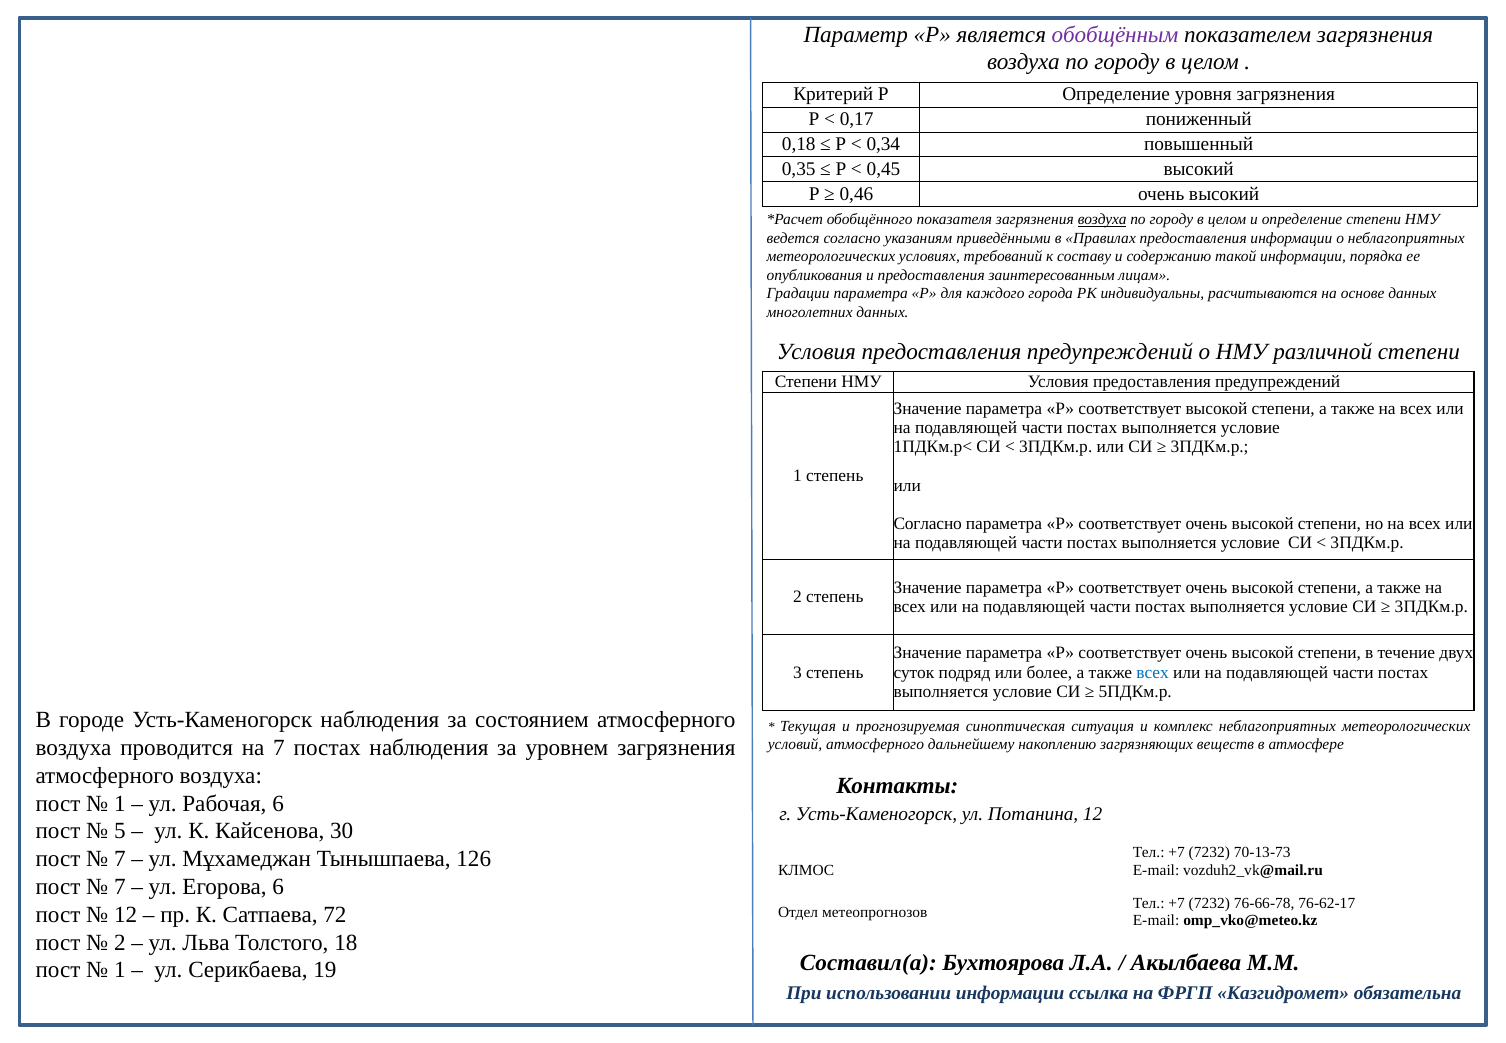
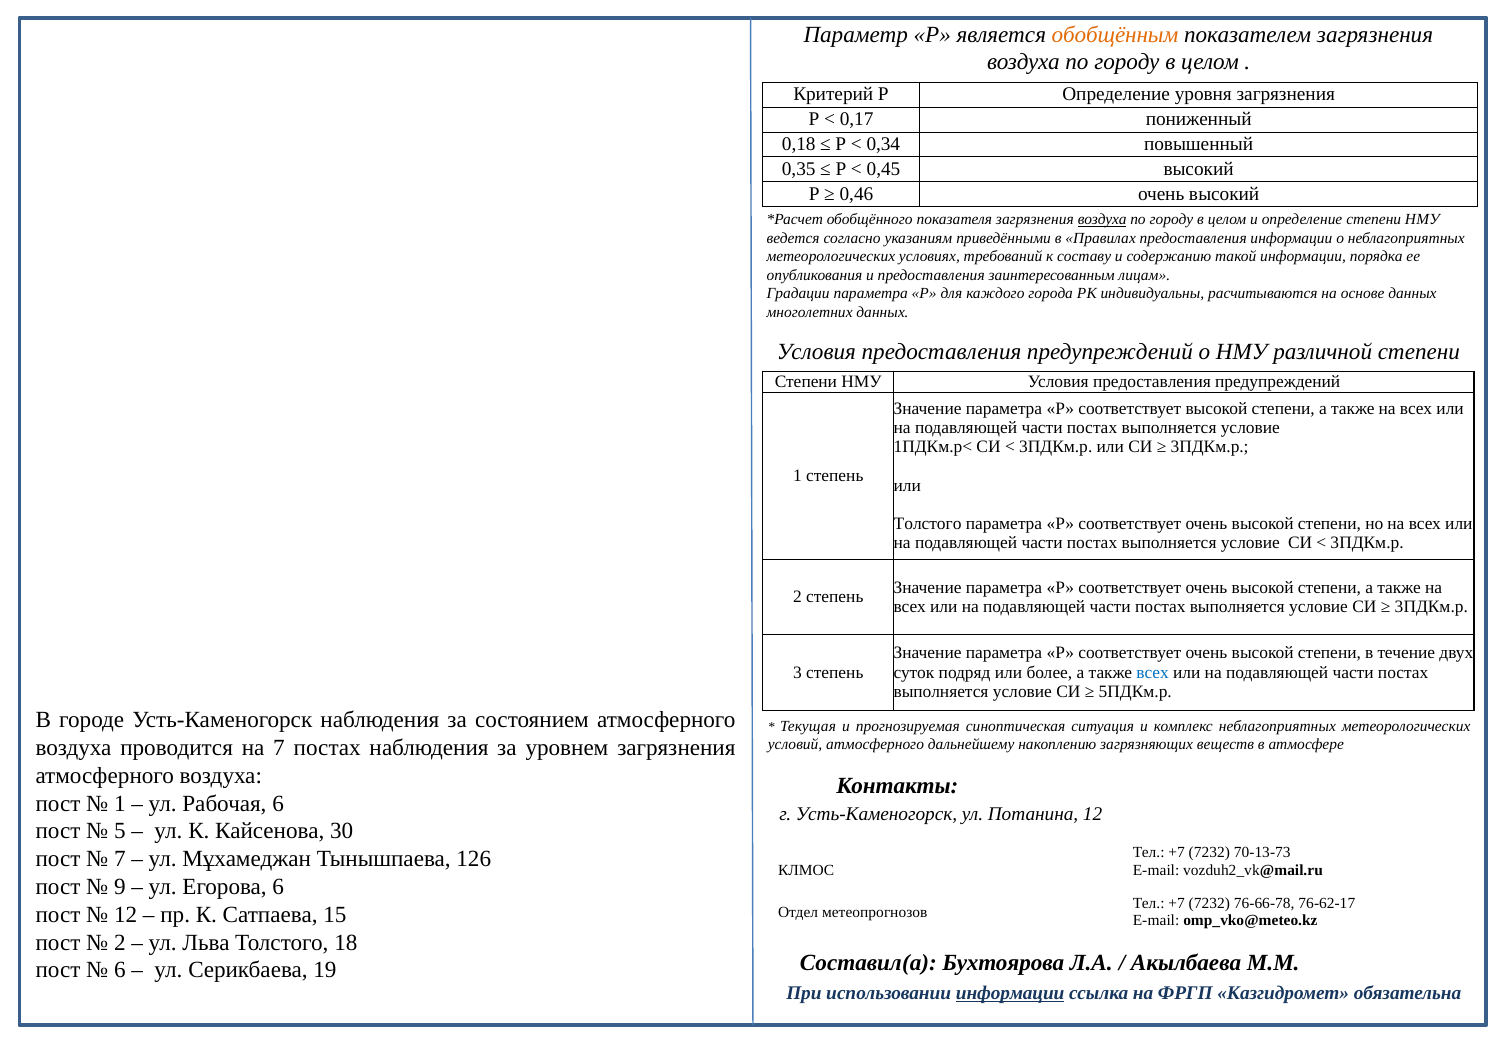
обобщённым colour: purple -> orange
Согласно at (928, 524): Согласно -> Толстого
7 at (120, 886): 7 -> 9
72: 72 -> 15
1 at (120, 970): 1 -> 6
информации at (1010, 993) underline: none -> present
